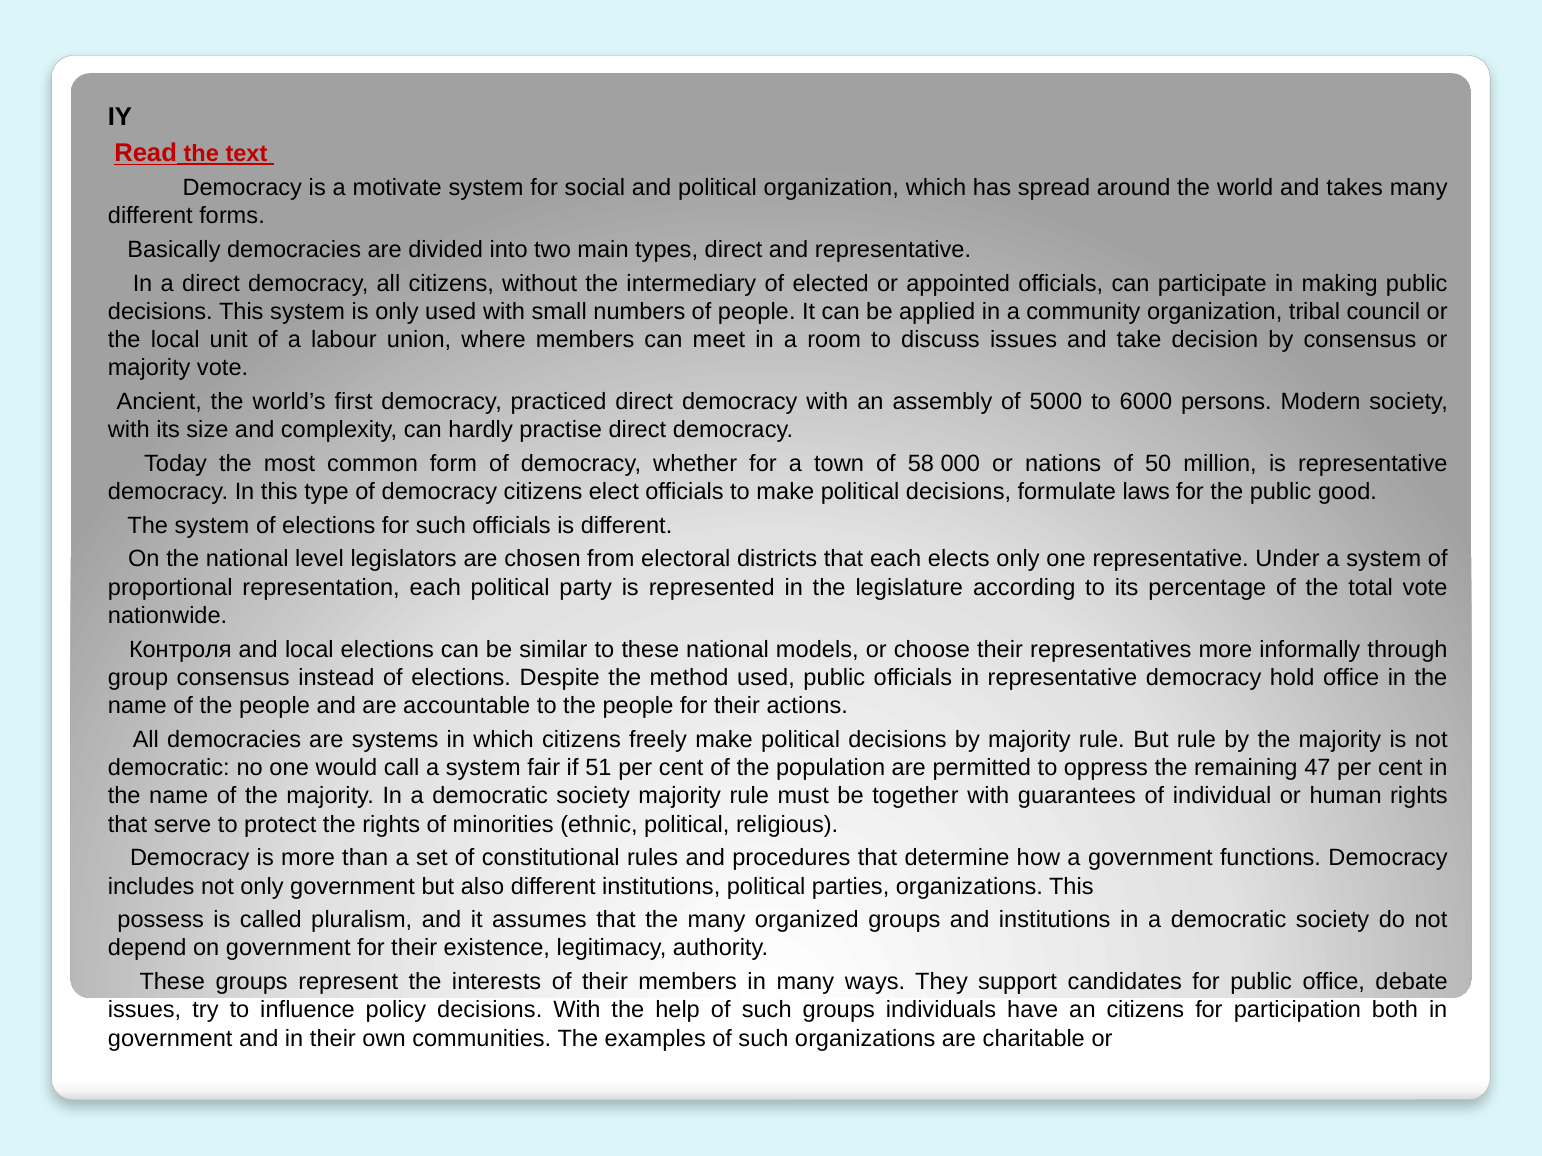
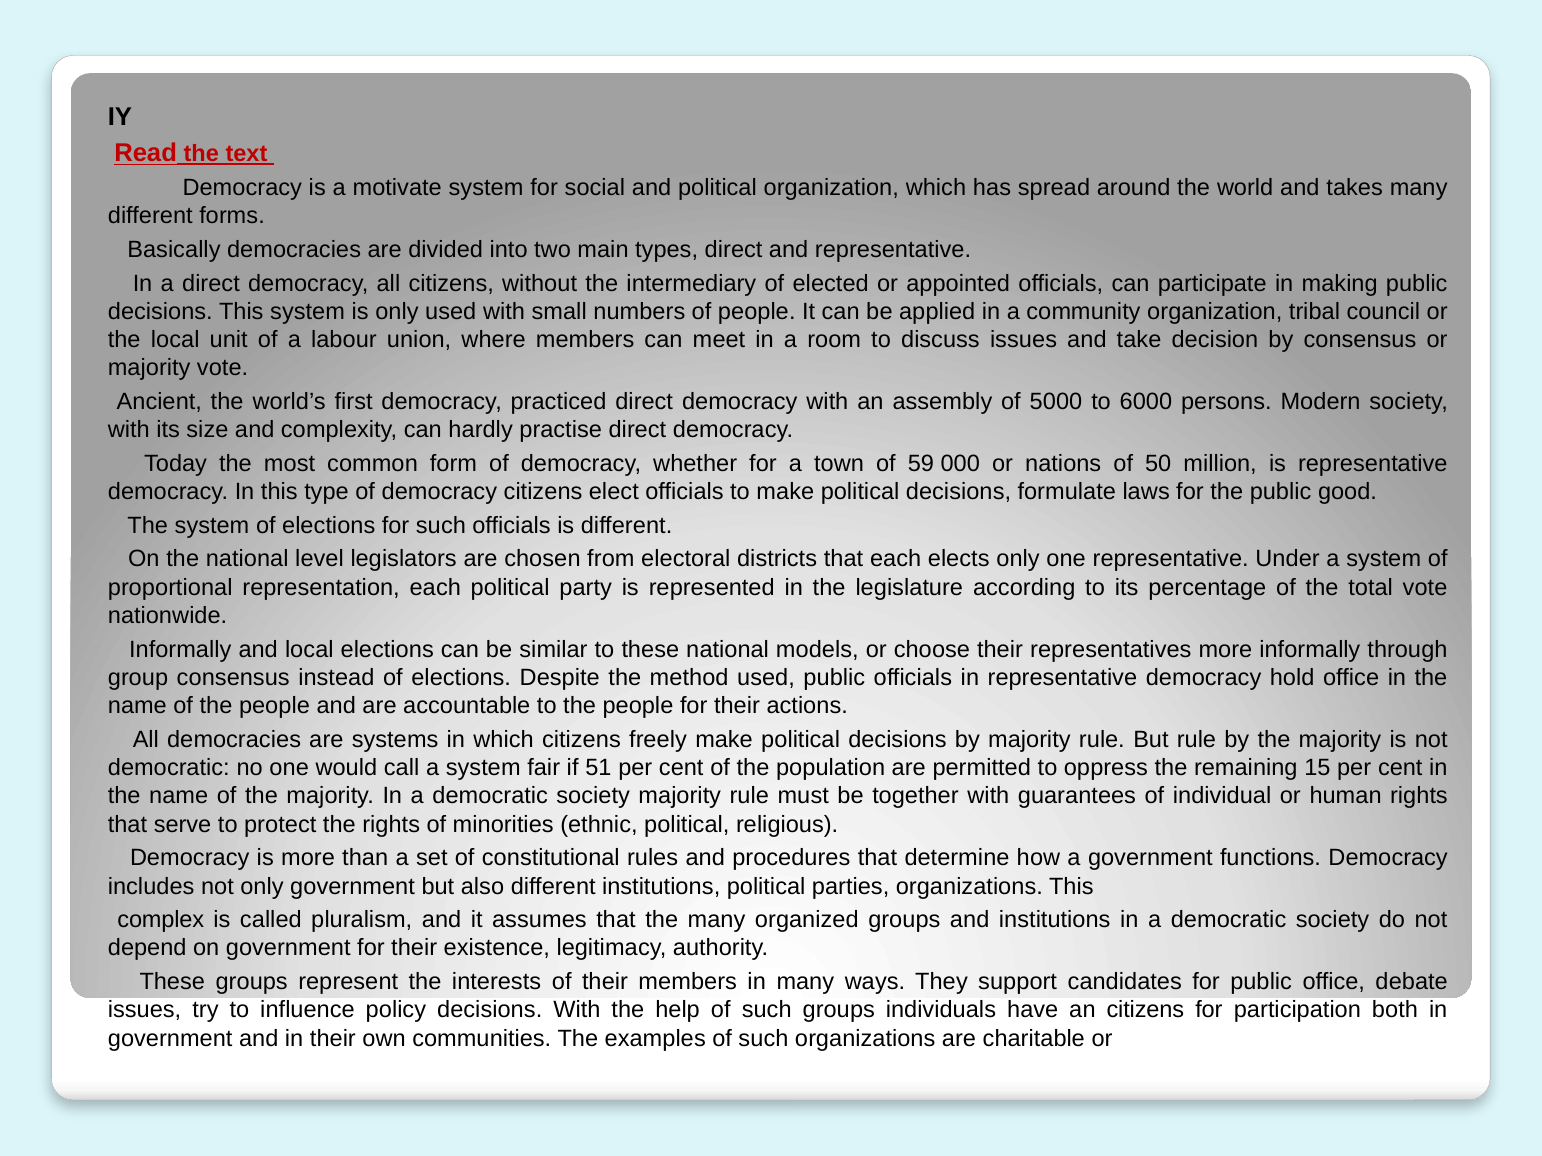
58: 58 -> 59
Контроля at (180, 650): Контроля -> Informally
47: 47 -> 15
possess: possess -> complex
